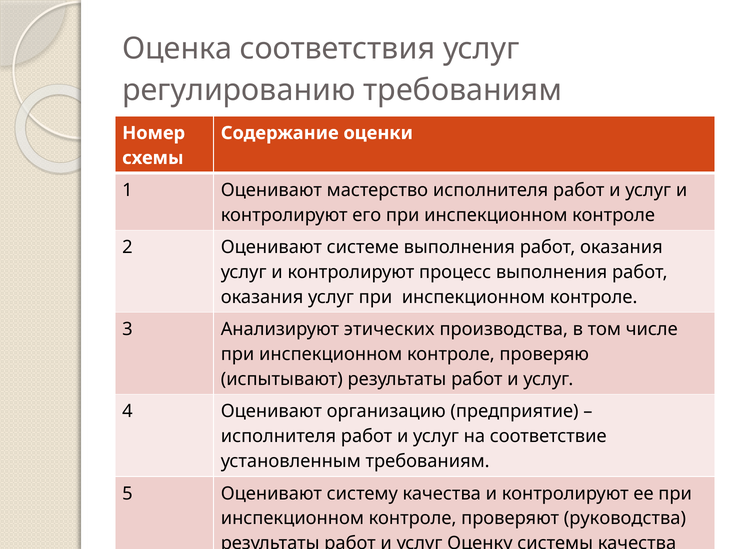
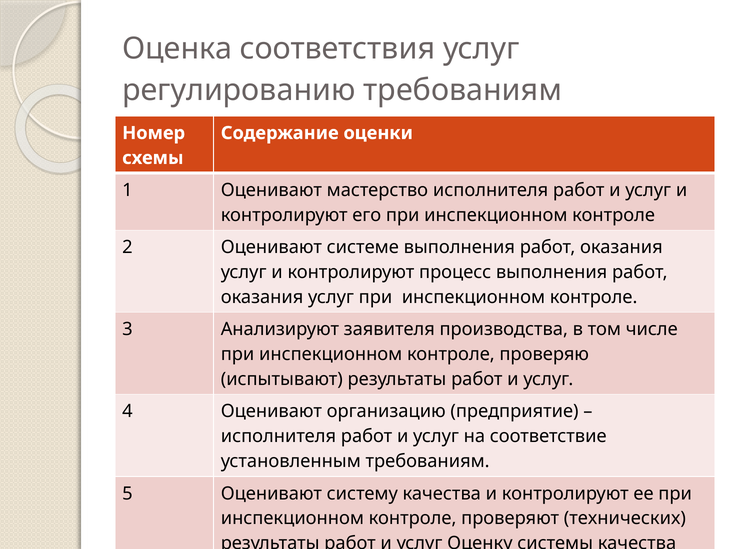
этических: этических -> заявителя
руководства: руководства -> технических
